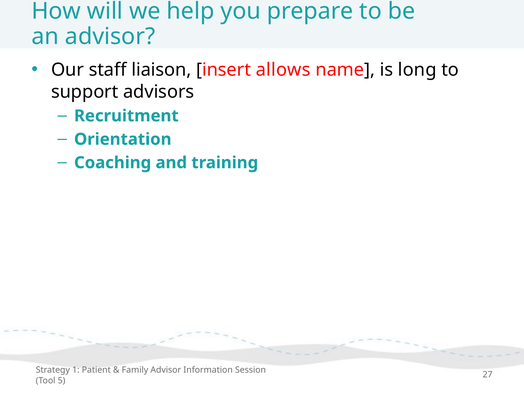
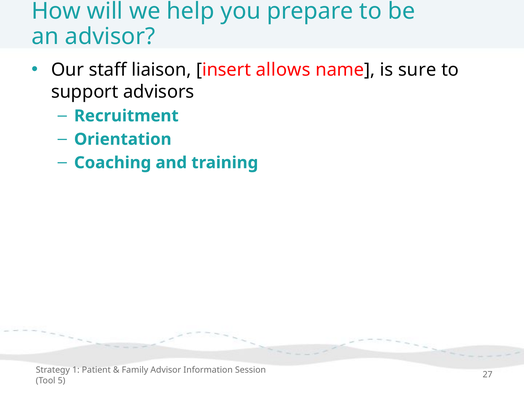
long: long -> sure
